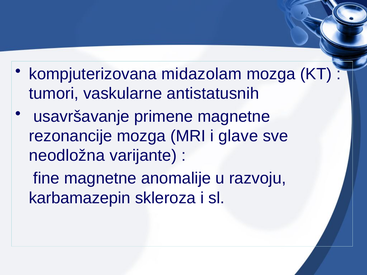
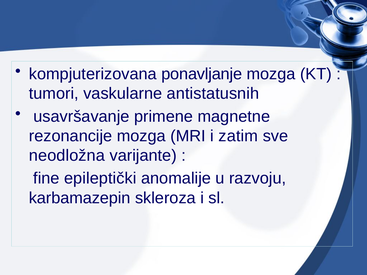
midazolam: midazolam -> ponavljanje
glave: glave -> zatim
fine magnetne: magnetne -> epileptički
